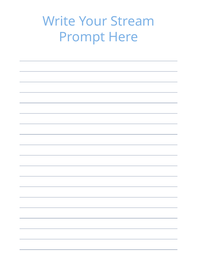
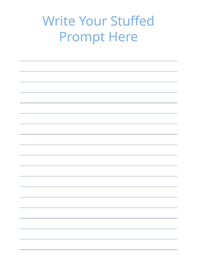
Stream: Stream -> Stuffed
